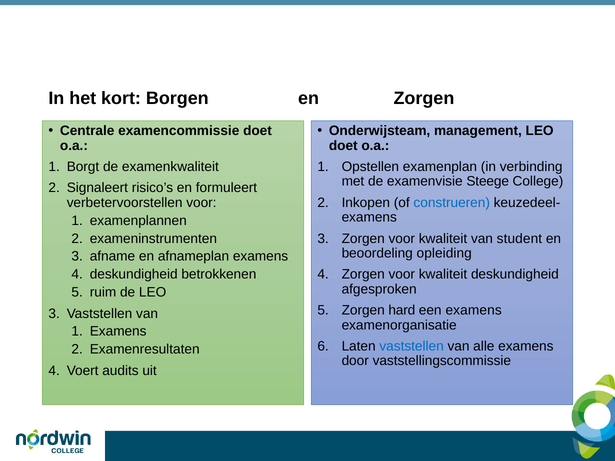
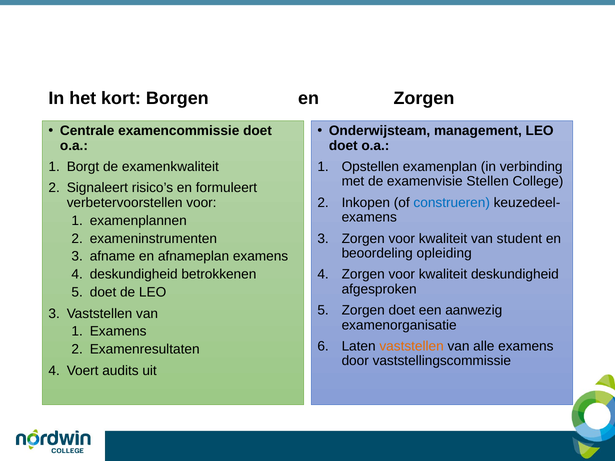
Steege: Steege -> Stellen
ruim at (103, 293): ruim -> doet
Zorgen hard: hard -> doet
een examens: examens -> aanwezig
vaststellen at (412, 346) colour: blue -> orange
